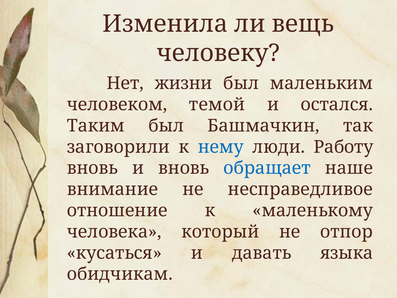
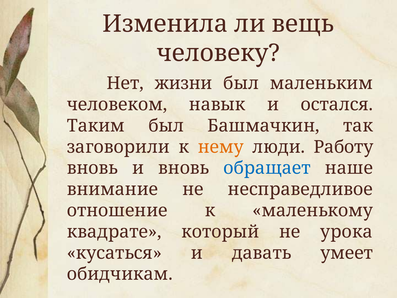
темой: темой -> навык
нему colour: blue -> orange
человека: человека -> квадрате
отпор: отпор -> урока
языка: языка -> умеет
